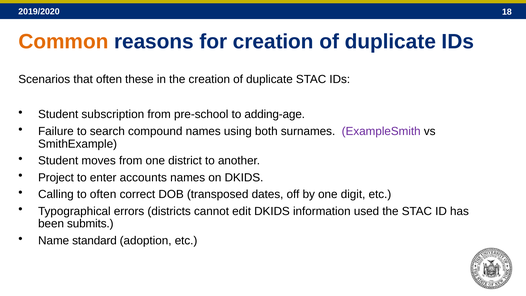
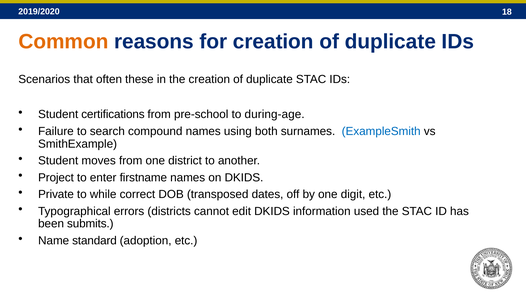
subscription: subscription -> certifications
adding-age: adding-age -> during-age
ExampleSmith colour: purple -> blue
accounts: accounts -> firstname
Calling: Calling -> Private
to often: often -> while
